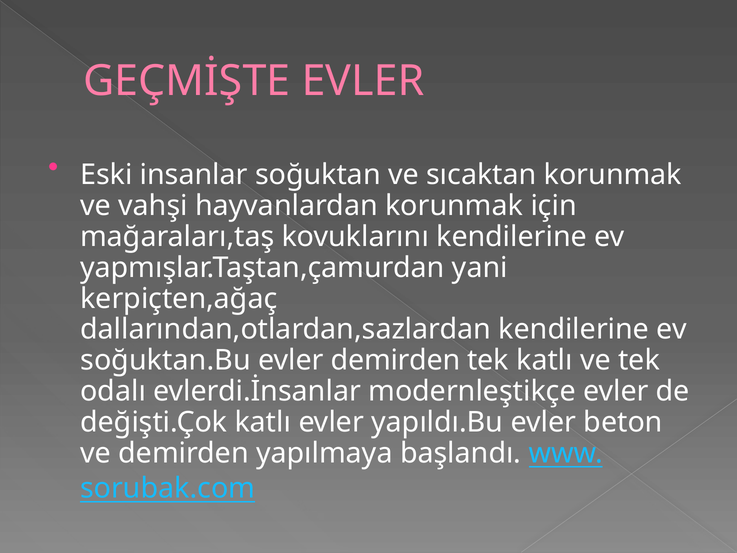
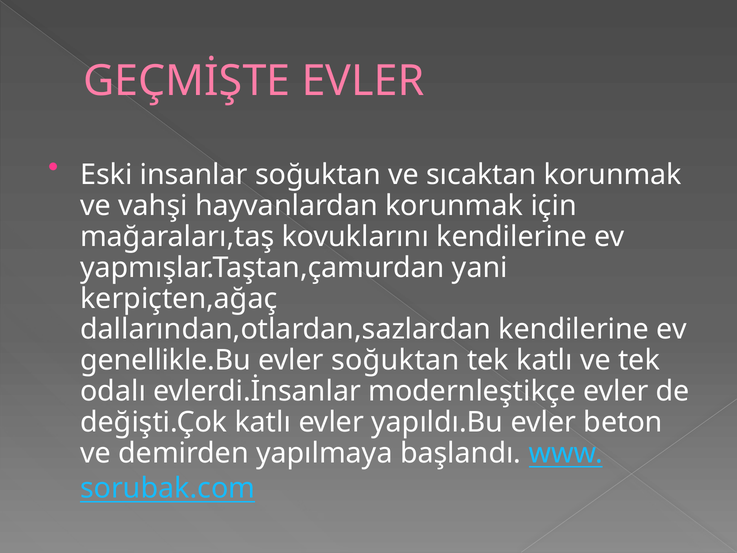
soğuktan.Bu: soğuktan.Bu -> genellikle.Bu
evler demirden: demirden -> soğuktan
